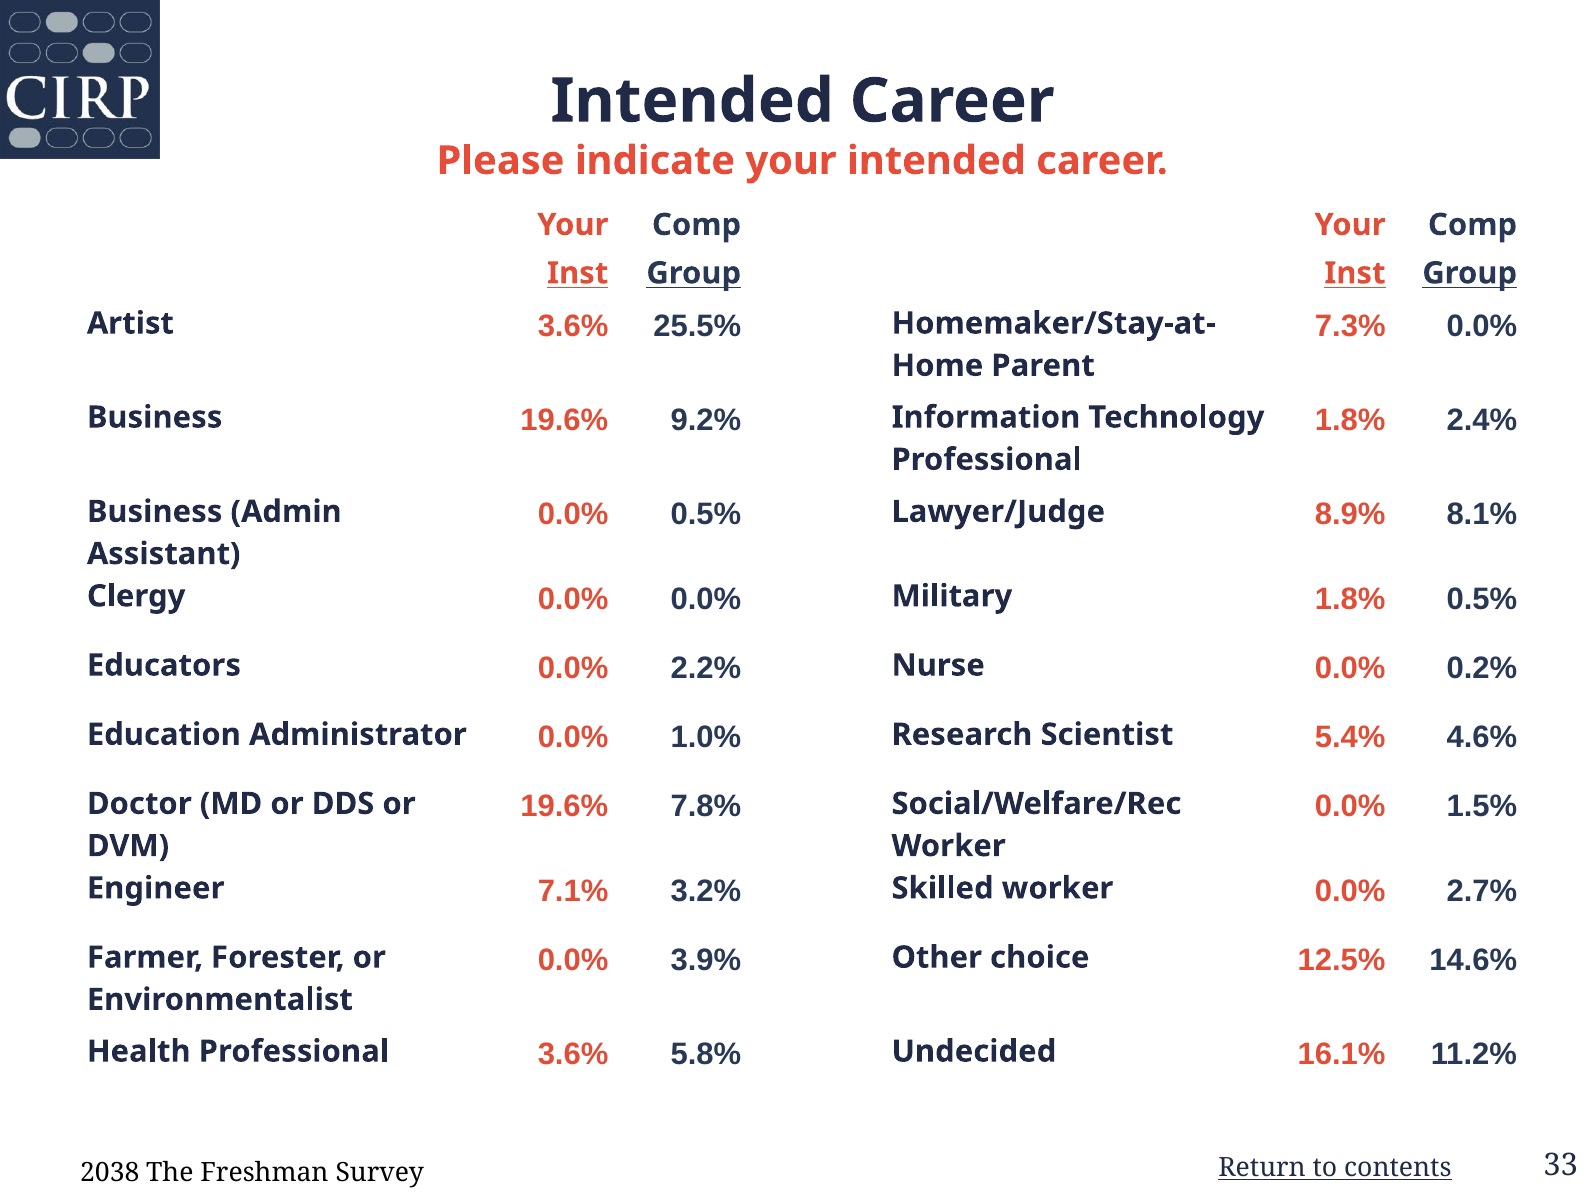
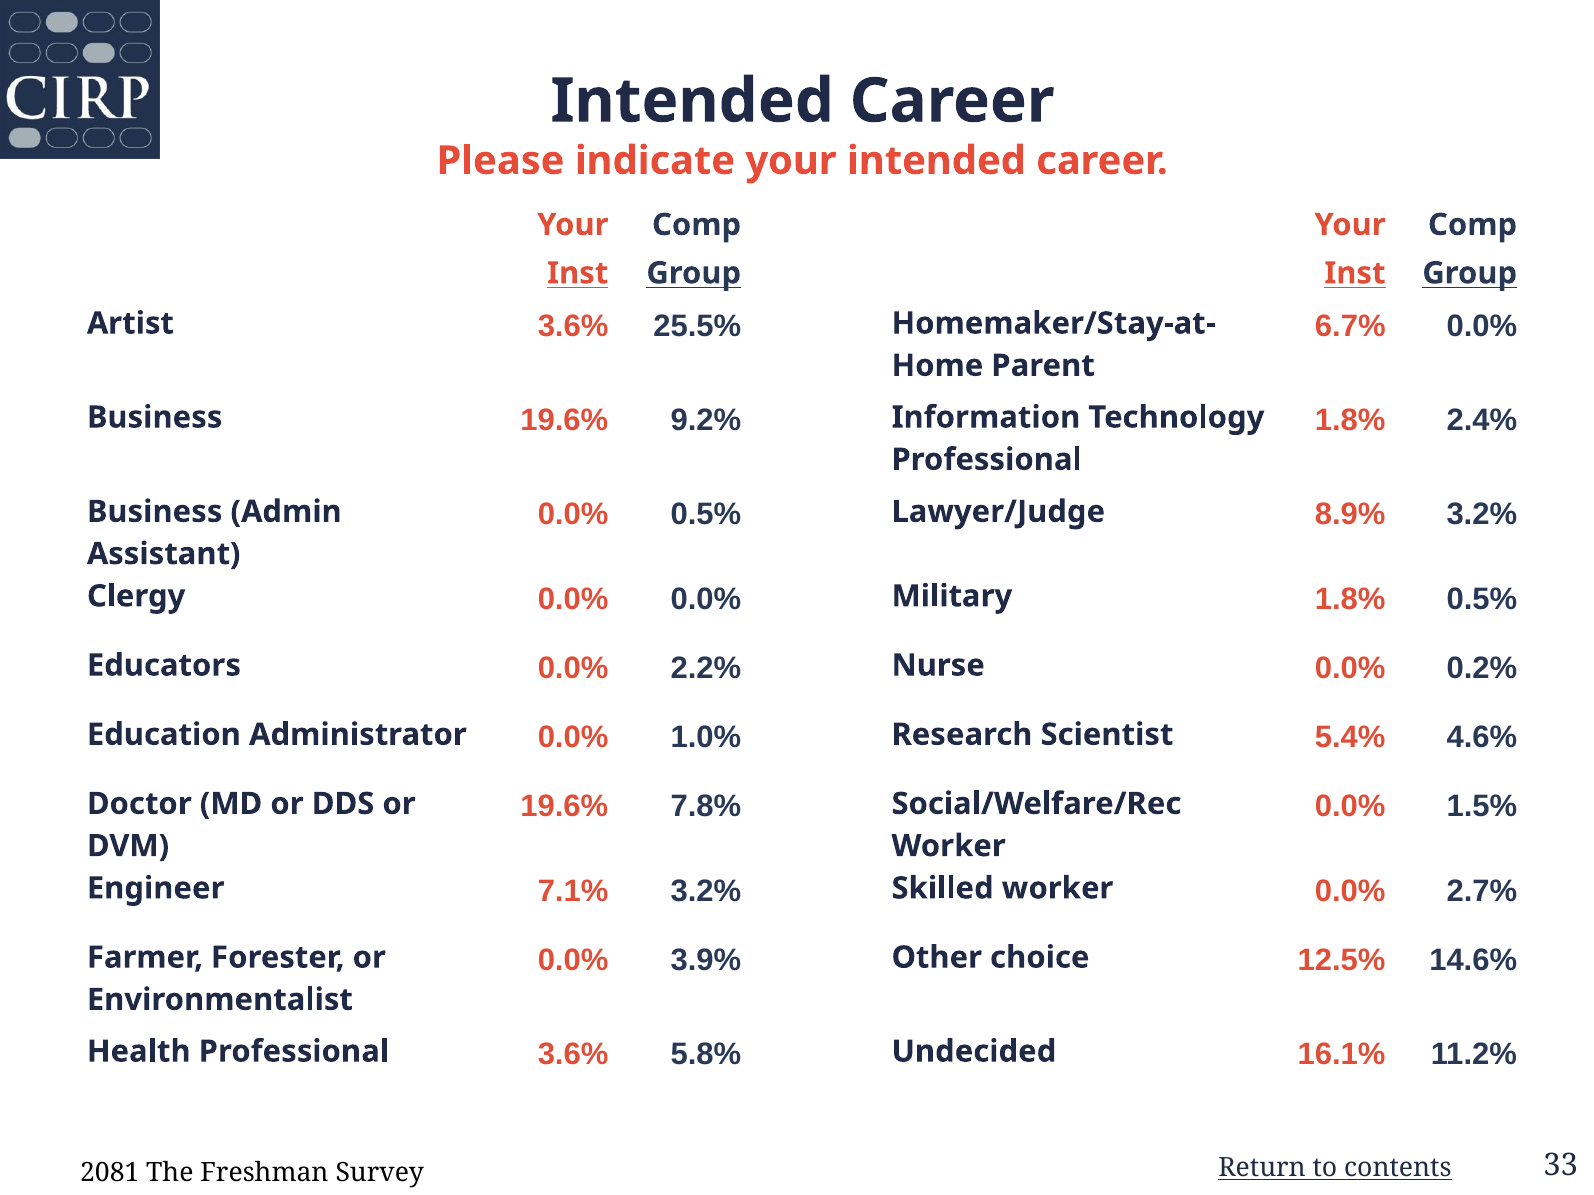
7.3%: 7.3% -> 6.7%
8.9% 8.1%: 8.1% -> 3.2%
2038: 2038 -> 2081
